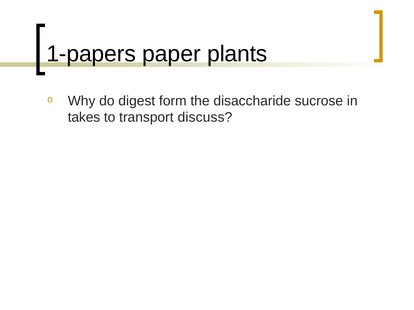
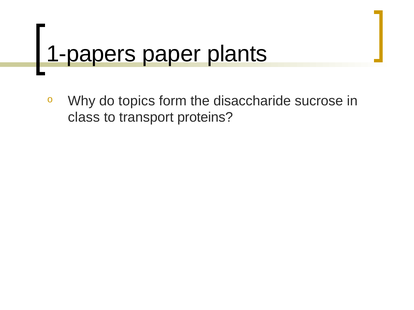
digest: digest -> topics
takes: takes -> class
discuss: discuss -> proteins
